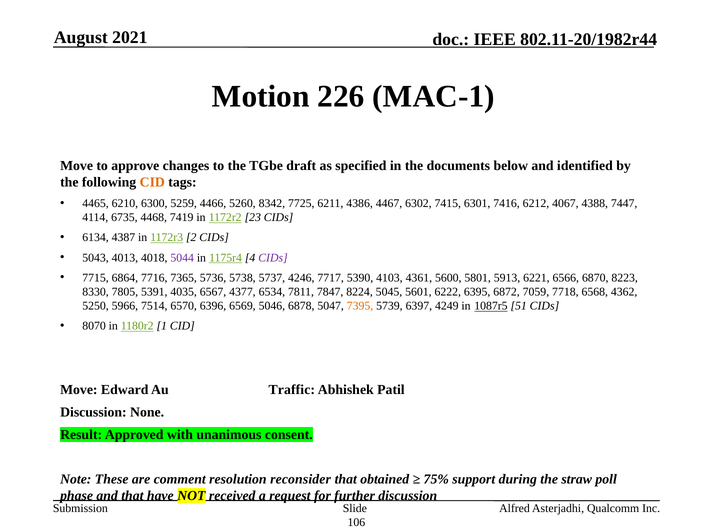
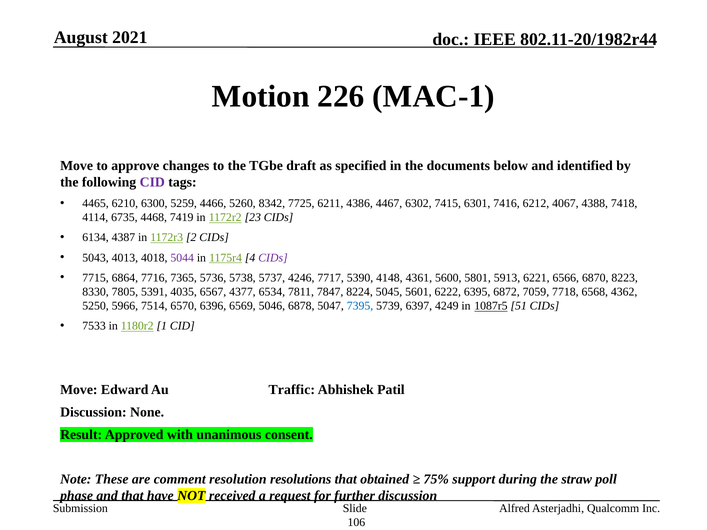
CID at (152, 182) colour: orange -> purple
7447: 7447 -> 7418
4103: 4103 -> 4148
7395 colour: orange -> blue
8070: 8070 -> 7533
reconsider: reconsider -> resolutions
